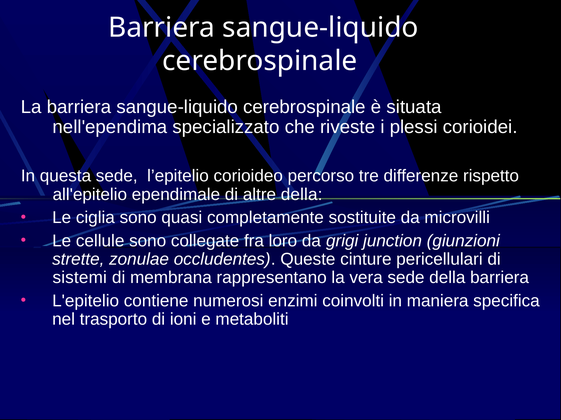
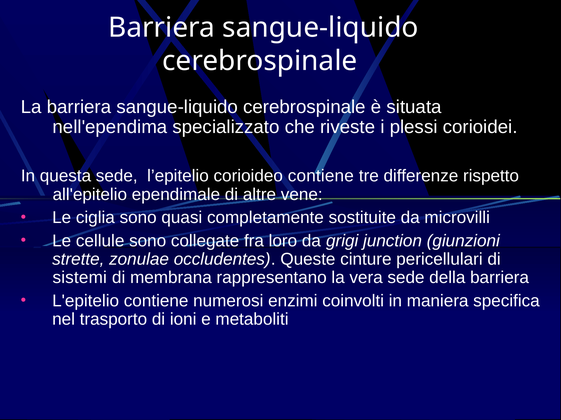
corioideo percorso: percorso -> contiene
altre della: della -> vene
